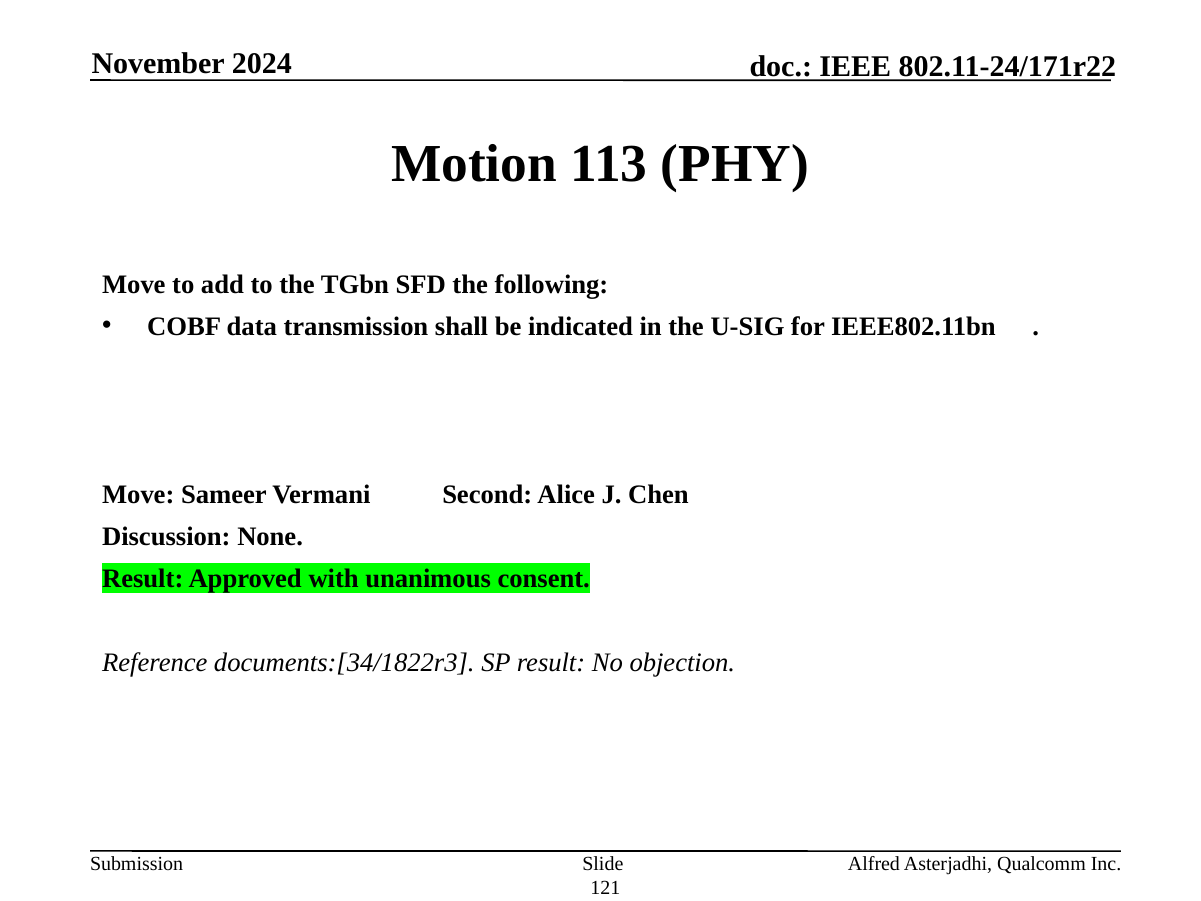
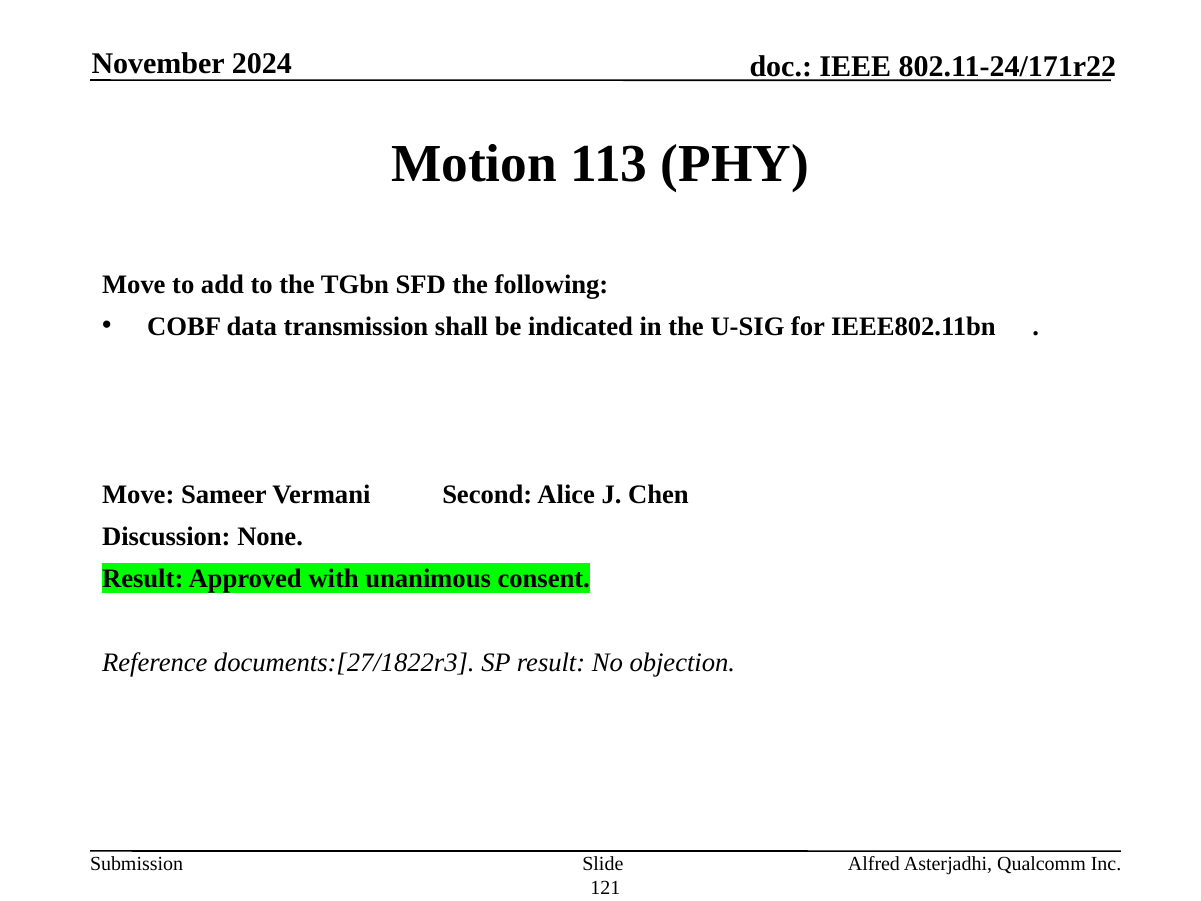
documents:[34/1822r3: documents:[34/1822r3 -> documents:[27/1822r3
